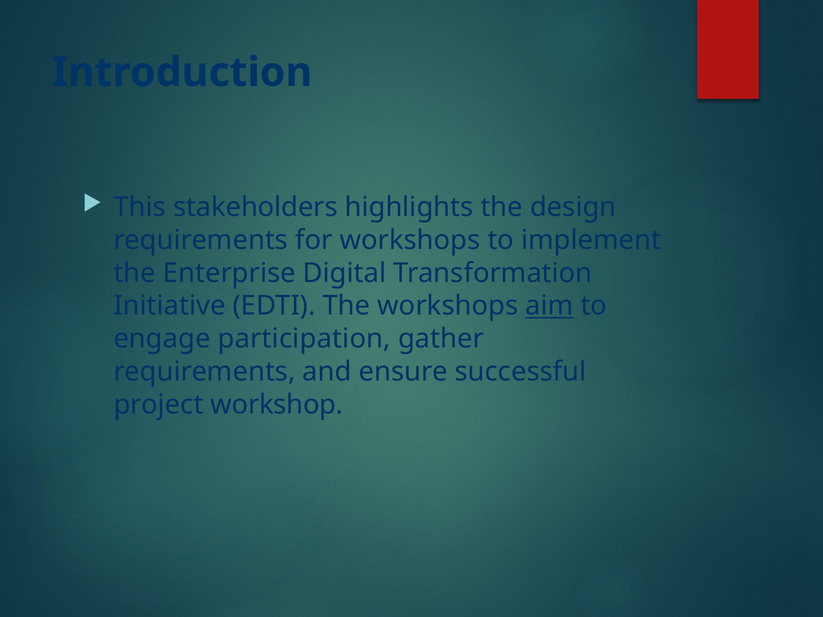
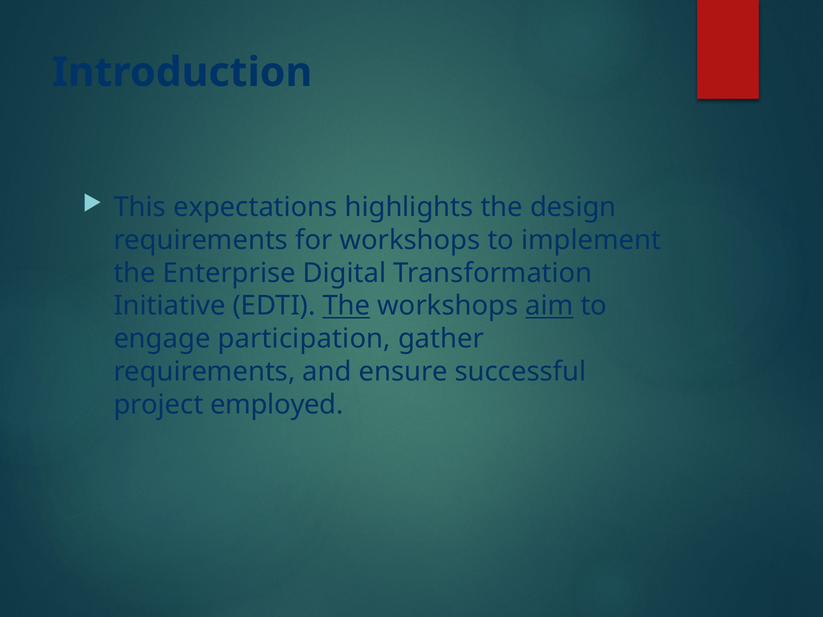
stakeholders: stakeholders -> expectations
The at (346, 306) underline: none -> present
workshop: workshop -> employed
